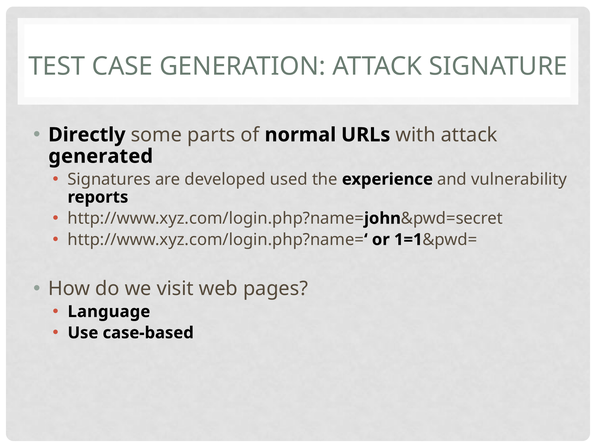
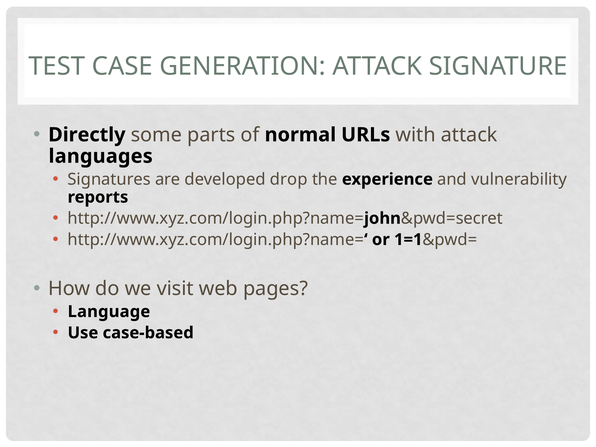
generated: generated -> languages
used: used -> drop
